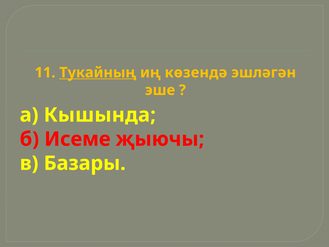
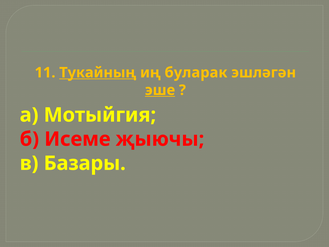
көзендә: көзендә -> буларак
эше underline: none -> present
Кышында: Кышында -> Мотыйгия
